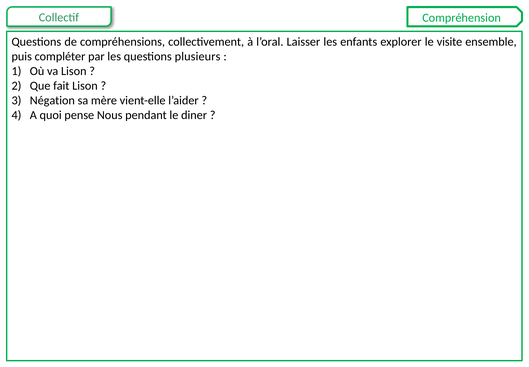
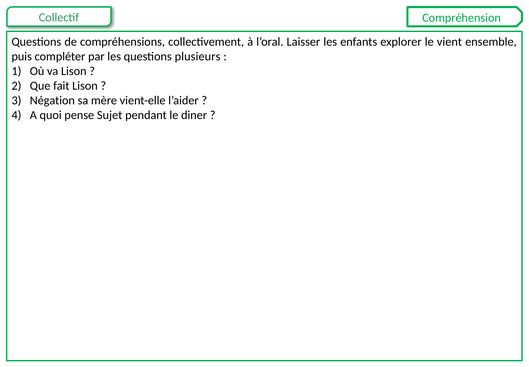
visite: visite -> vient
Nous: Nous -> Sujet
